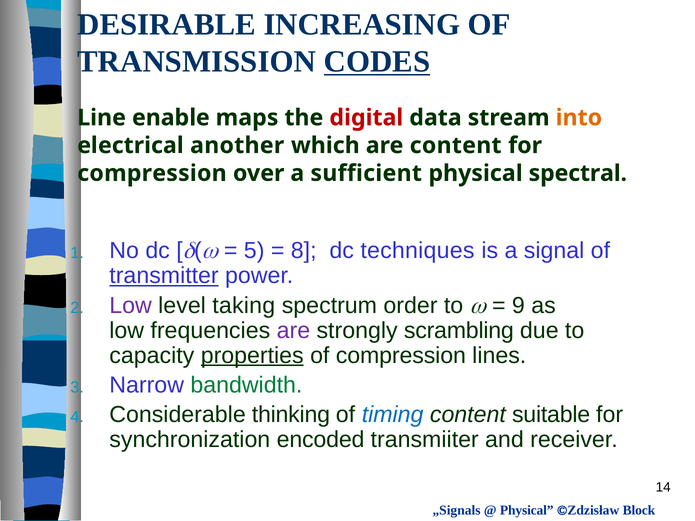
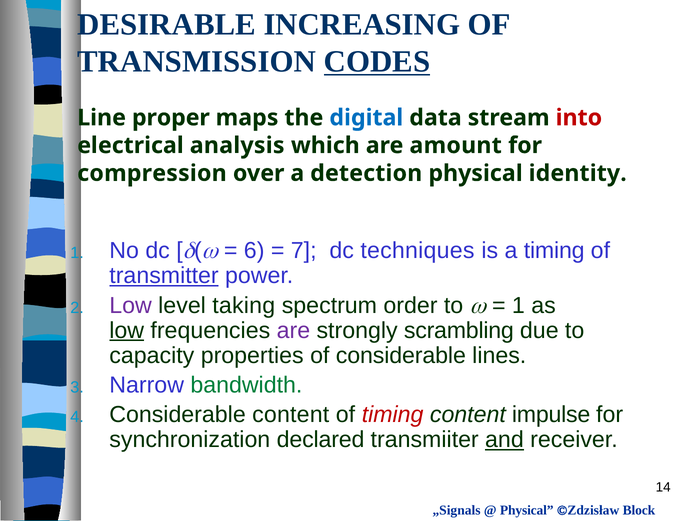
enable: enable -> proper
digital colour: red -> blue
into colour: orange -> red
another: another -> analysis
are content: content -> amount
sufficient: sufficient -> detection
spectral: spectral -> identity
5: 5 -> 6
8: 8 -> 7
a signal: signal -> timing
9 at (518, 306): 9 -> 1
low at (127, 331) underline: none -> present
properties underline: present -> none
of compression: compression -> considerable
Considerable thinking: thinking -> content
timing at (393, 415) colour: blue -> red
suitable: suitable -> impulse
encoded: encoded -> declared
and underline: none -> present
